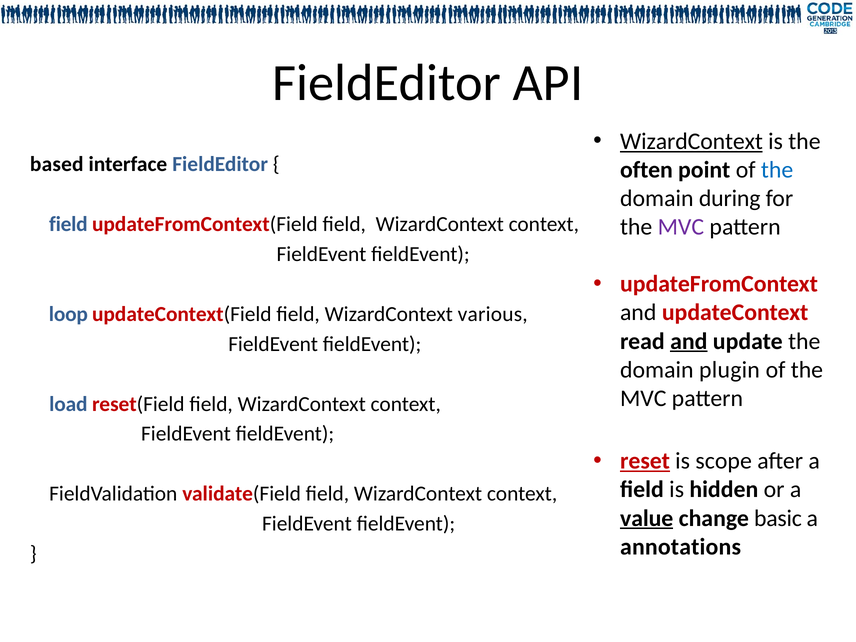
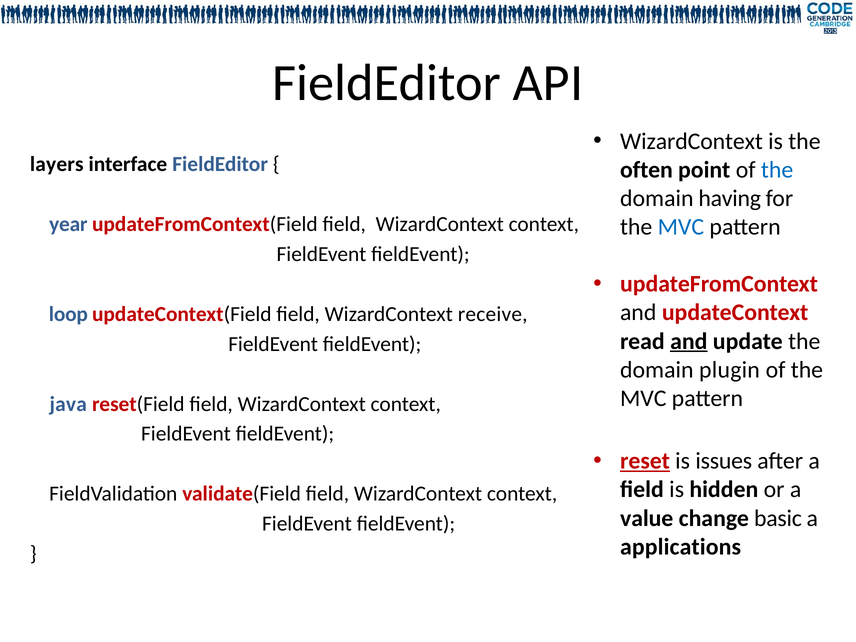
WizardContext at (691, 141) underline: present -> none
based: based -> layers
during: during -> having
field at (68, 224): field -> year
MVC at (681, 227) colour: purple -> blue
various: various -> receive
load: load -> java
scope: scope -> issues
value underline: present -> none
annotations: annotations -> applications
